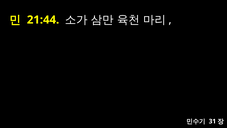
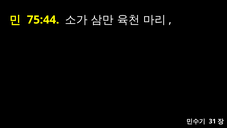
21:44: 21:44 -> 75:44
